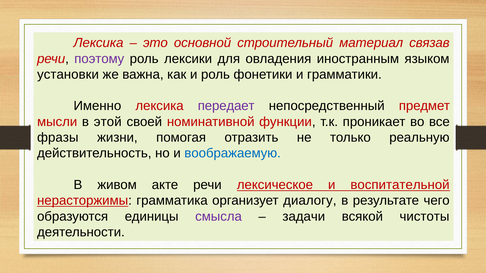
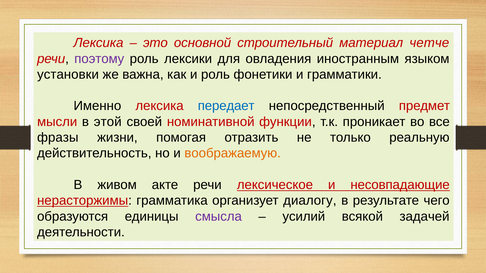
связав: связав -> четче
передает colour: purple -> blue
воображаемую colour: blue -> orange
воспитательной: воспитательной -> несовпадающие
задачи: задачи -> усилий
чистоты: чистоты -> задачей
